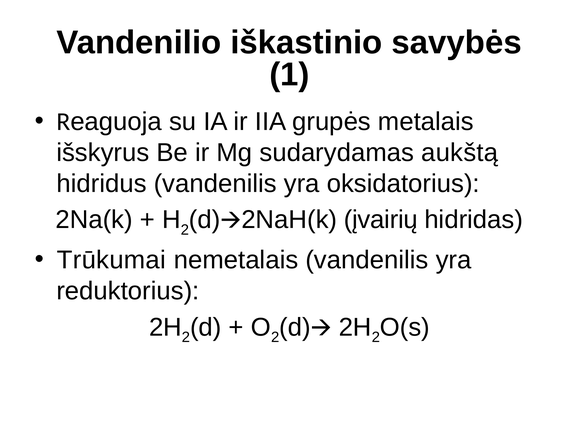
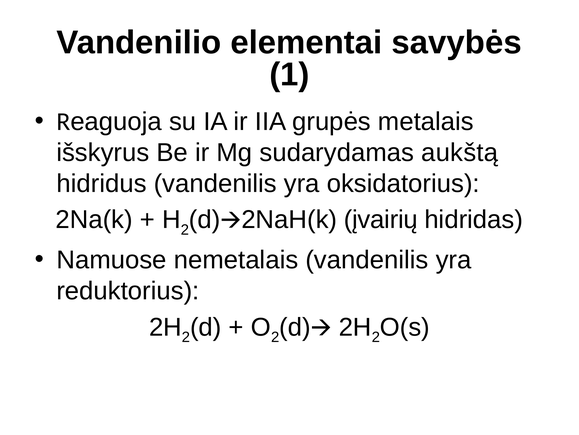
iškastinio: iškastinio -> elementai
Trūkumai: Trūkumai -> Namuose
